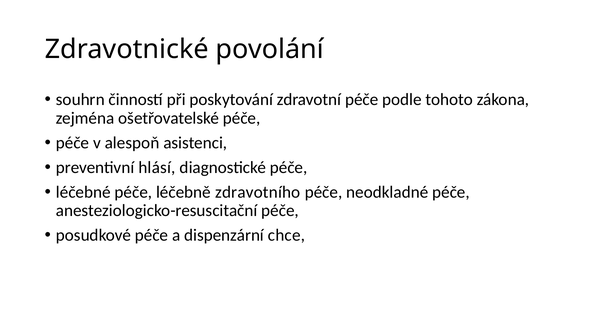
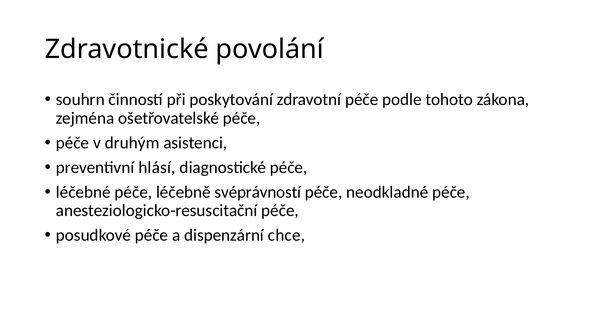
alespoň: alespoň -> druhým
zdravotního: zdravotního -> svéprávností
